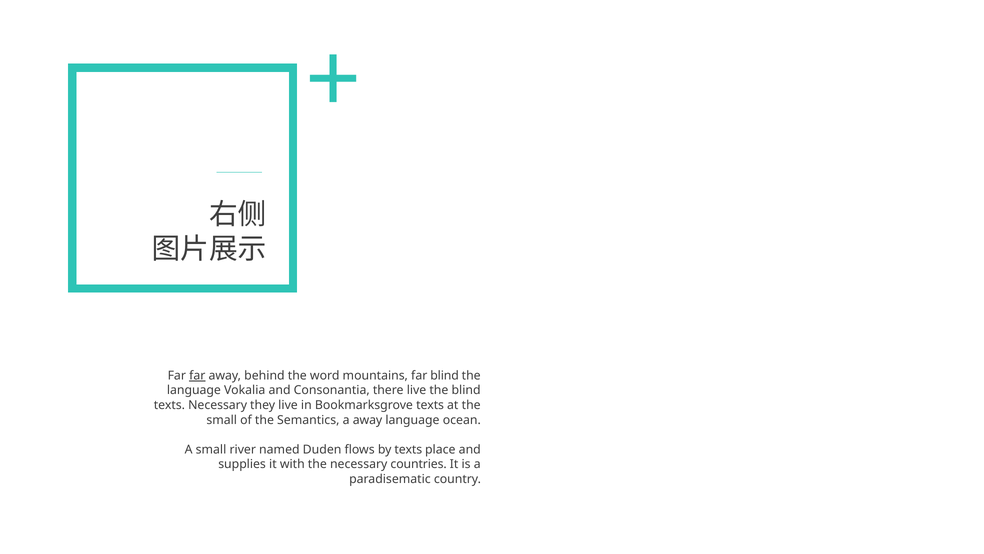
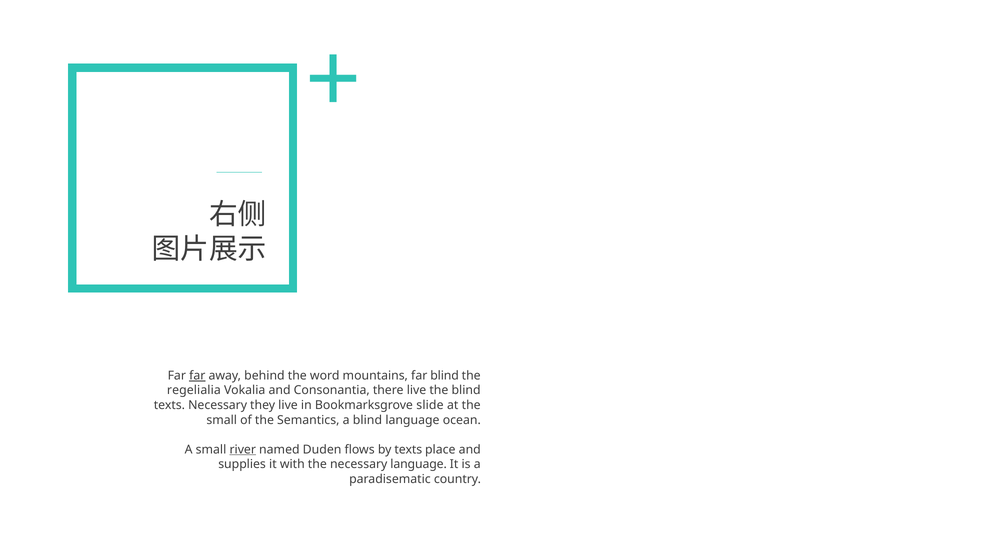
language at (194, 390): language -> regelialia
Bookmarksgrove texts: texts -> slide
a away: away -> blind
river underline: none -> present
necessary countries: countries -> language
